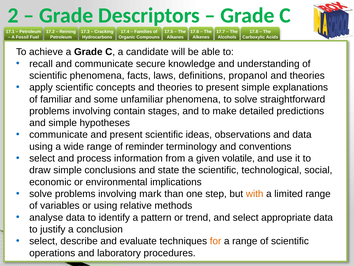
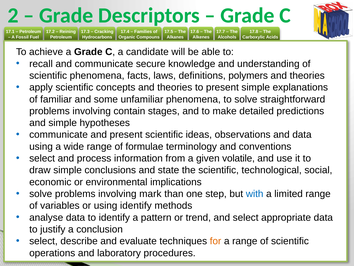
propanol: propanol -> polymers
reminder: reminder -> formulae
with colour: orange -> blue
using relative: relative -> identify
